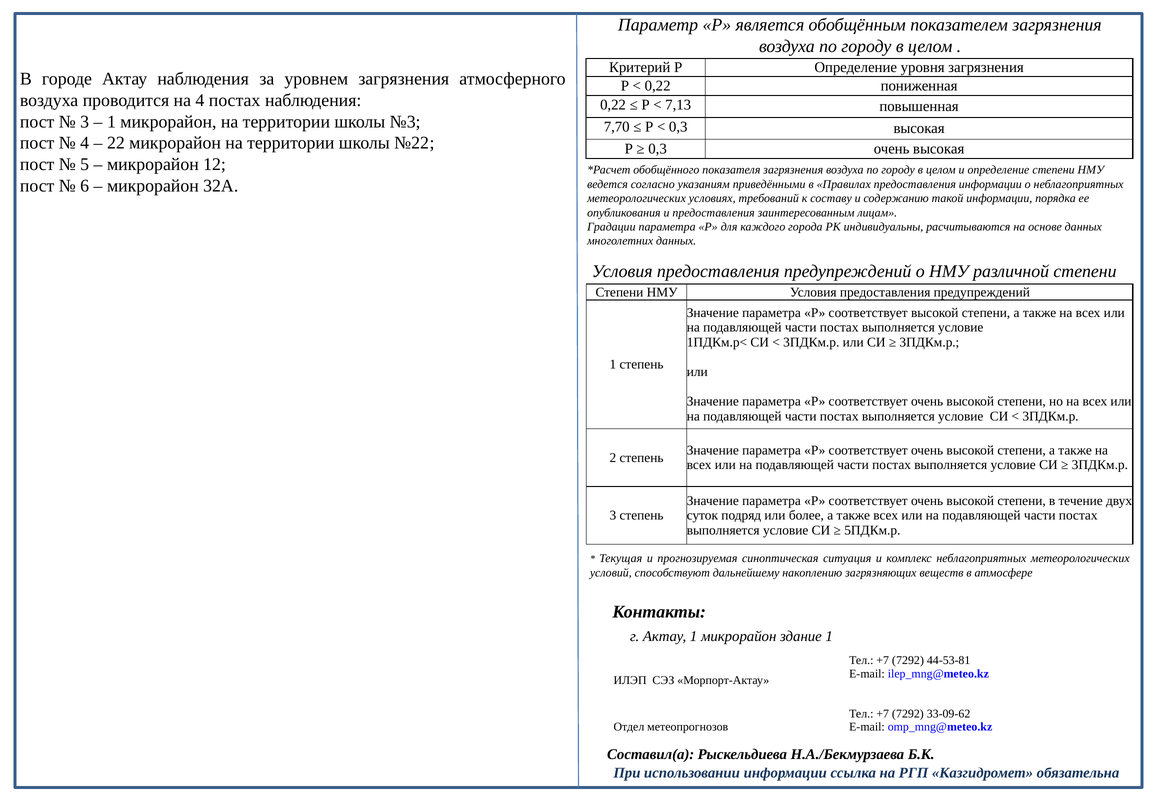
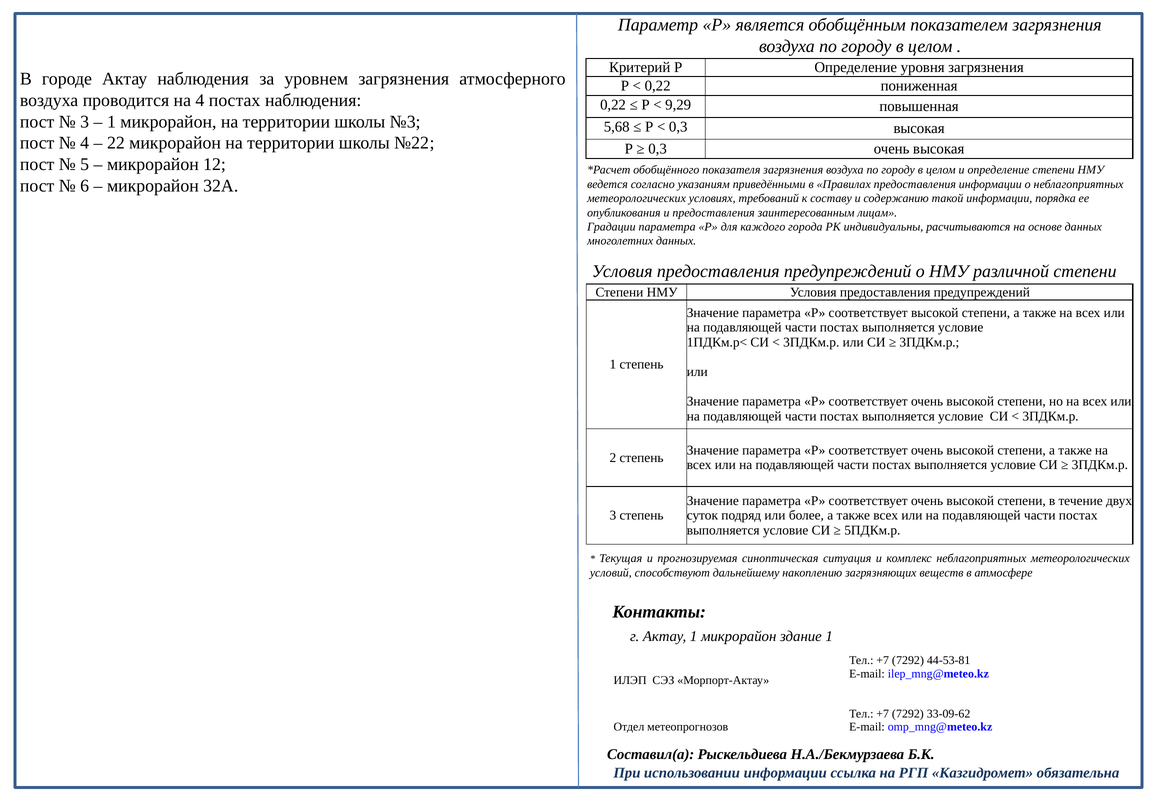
7,13: 7,13 -> 9,29
7,70: 7,70 -> 5,68
